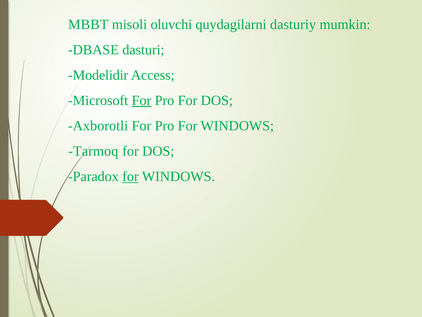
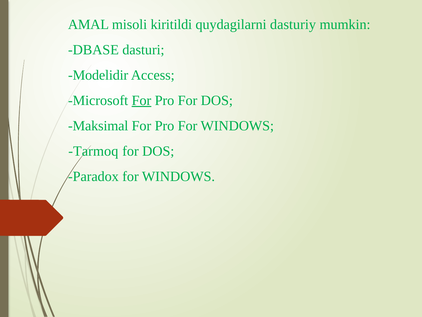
MBBT: MBBT -> AMAL
oluvchi: oluvchi -> kiritildi
Axborotli: Axborotli -> Maksimal
for at (130, 176) underline: present -> none
